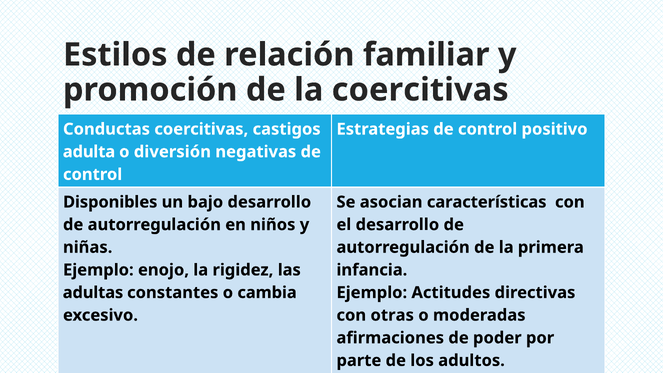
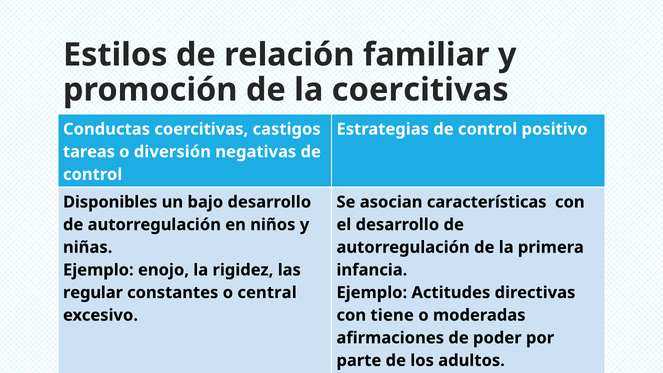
adulta: adulta -> tareas
adultas: adultas -> regular
cambia: cambia -> central
otras: otras -> tiene
